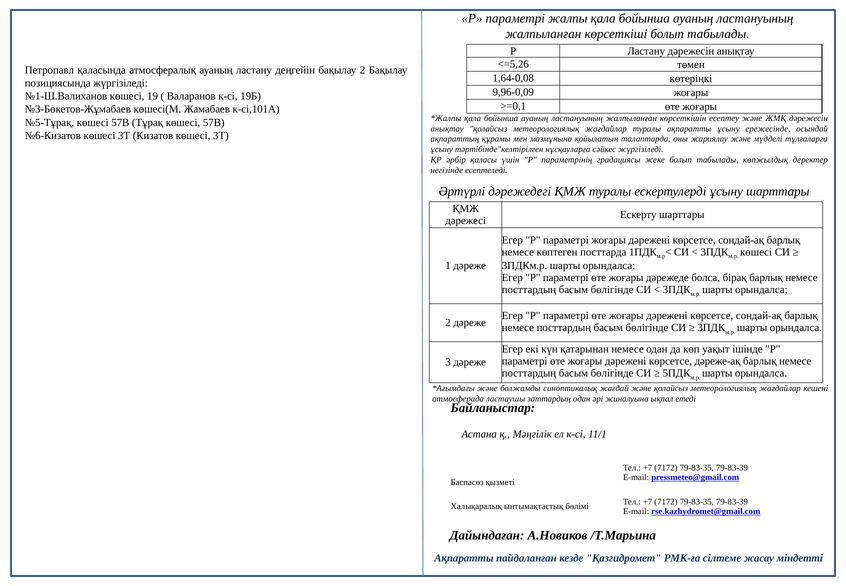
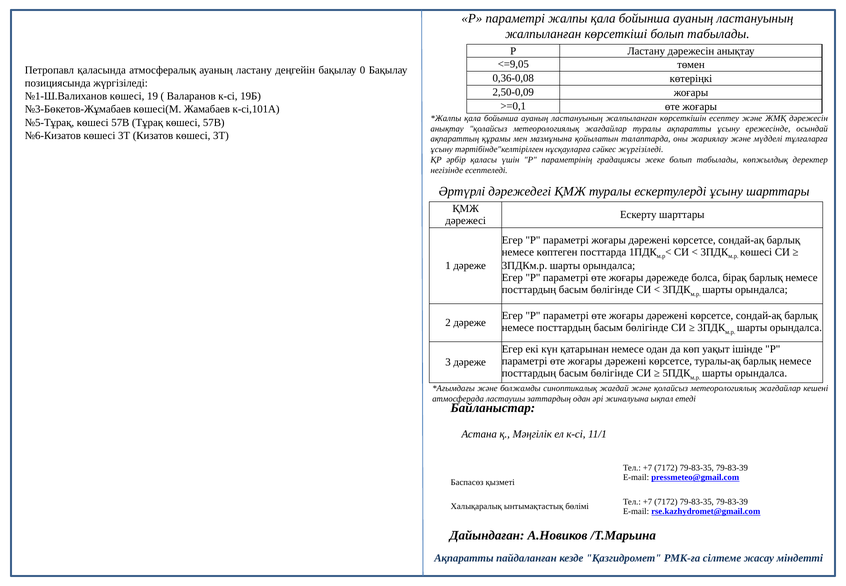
<=5,26: <=5,26 -> <=9,05
бақылау 2: 2 -> 0
1,64-0,08: 1,64-0,08 -> 0,36-0,08
9,96-0,09: 9,96-0,09 -> 2,50-0,09
дәреже-ақ: дәреже-ақ -> туралы-ақ
